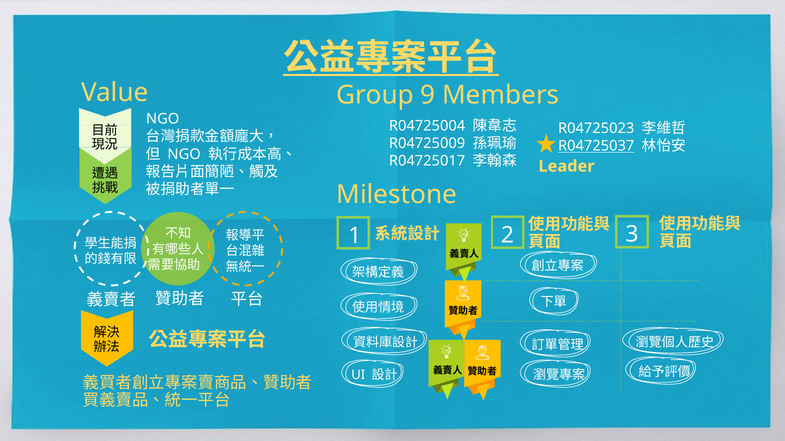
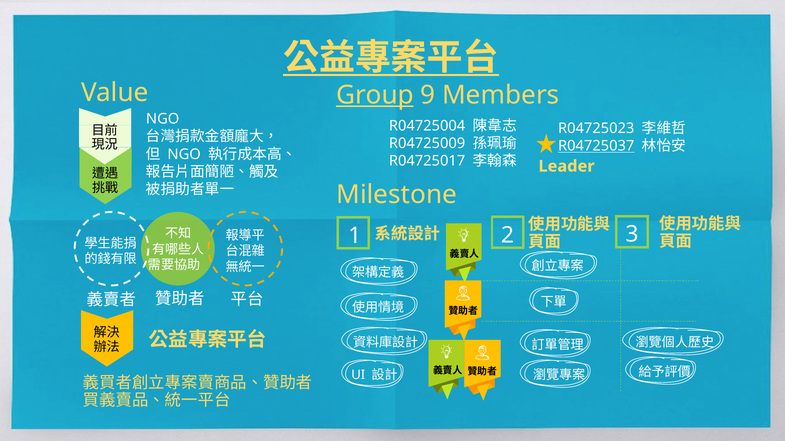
Group underline: none -> present
